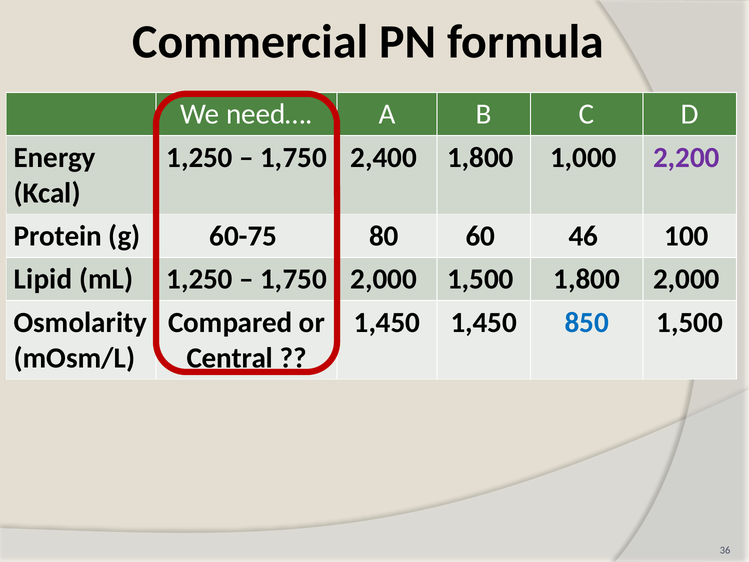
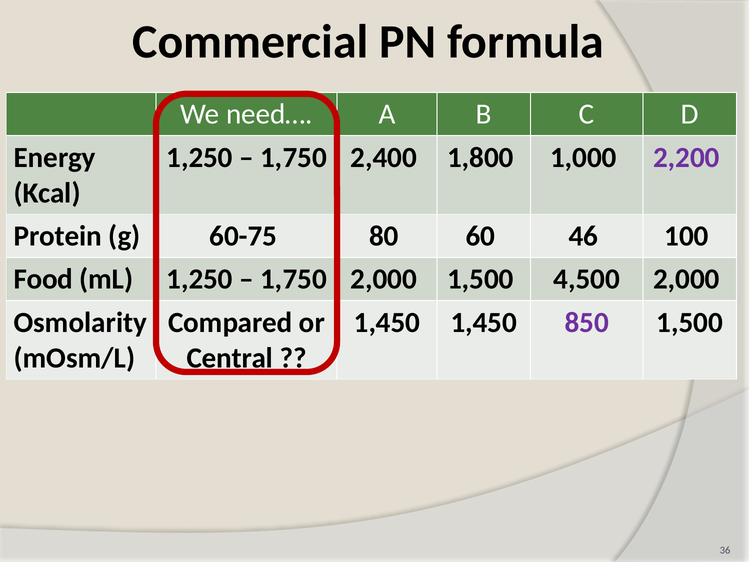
Lipid: Lipid -> Food
1,500 1,800: 1,800 -> 4,500
850 colour: blue -> purple
